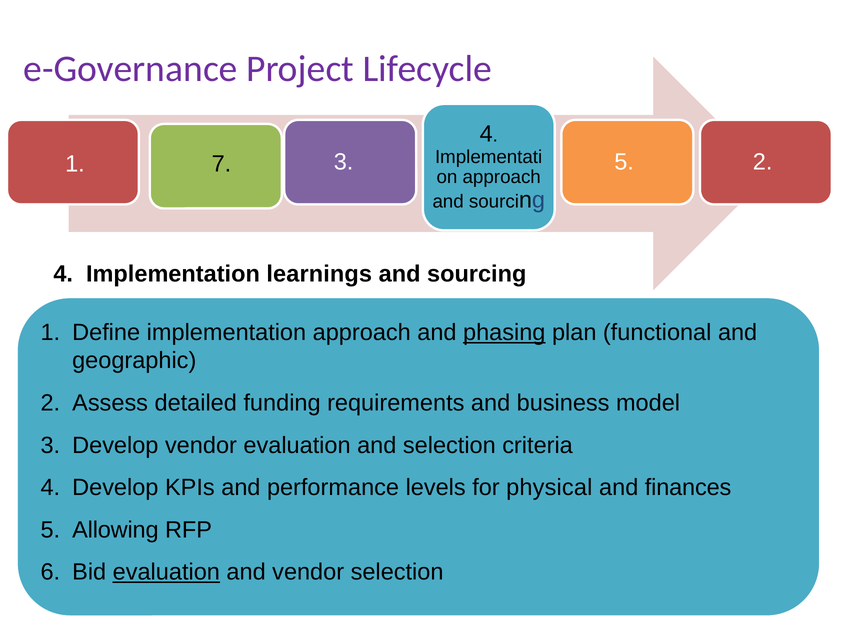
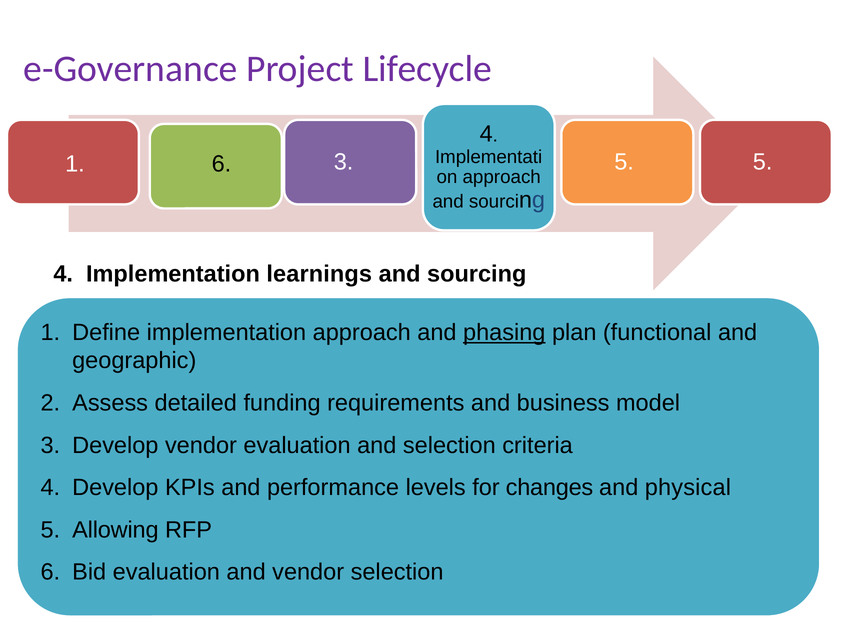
5 2: 2 -> 5
1 7: 7 -> 6
physical: physical -> changes
finances: finances -> physical
evaluation at (166, 573) underline: present -> none
